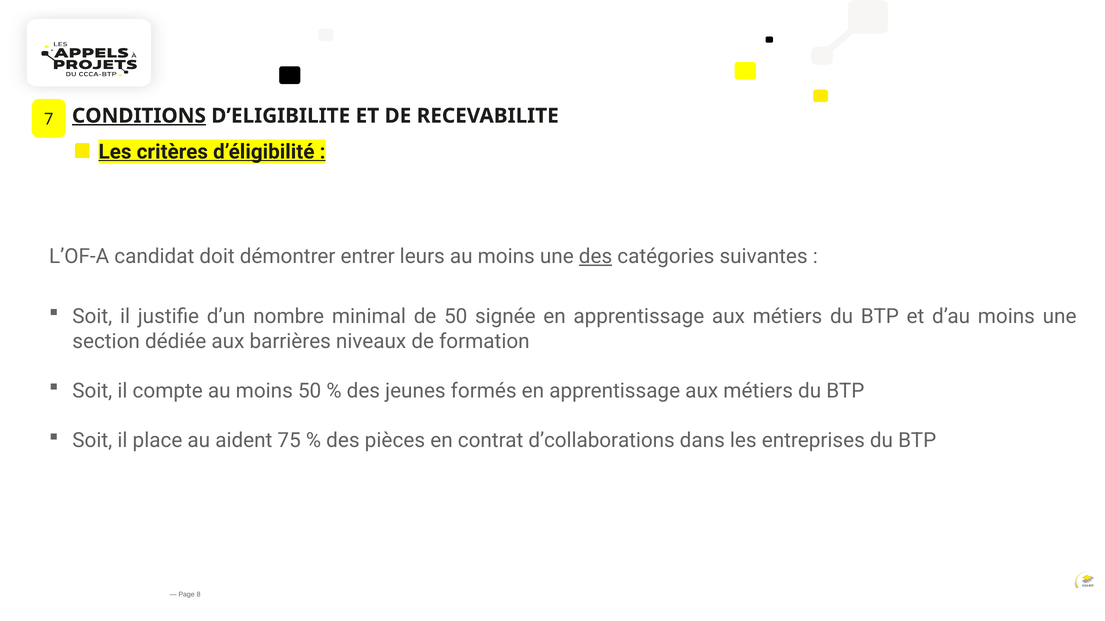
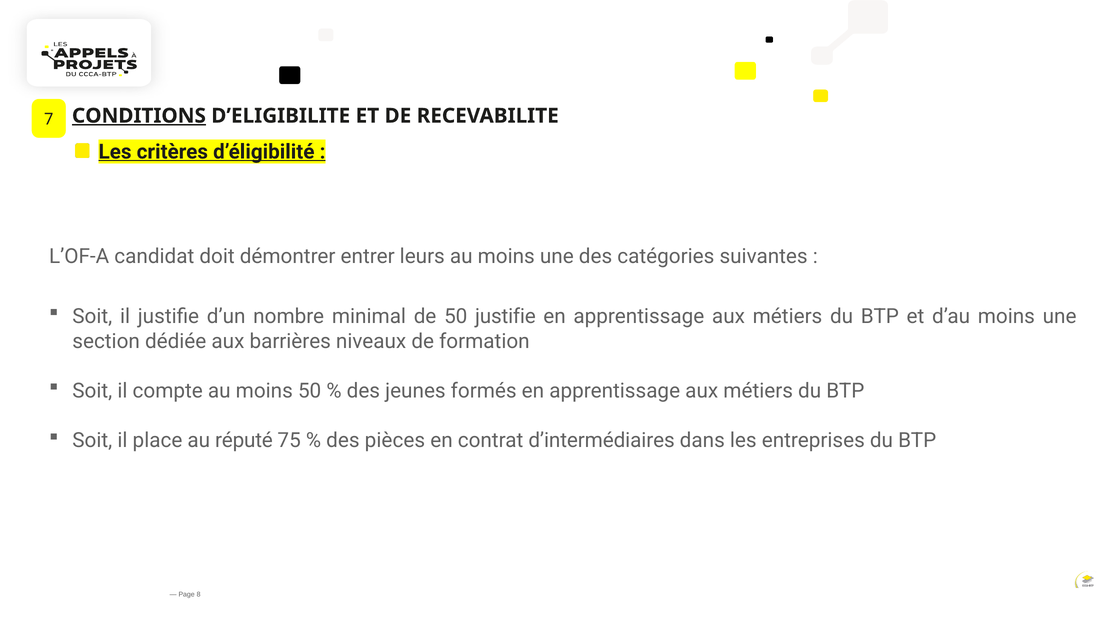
des at (596, 257) underline: present -> none
50 signée: signée -> justifie
aident: aident -> réputé
d’collaborations: d’collaborations -> d’intermédiaires
